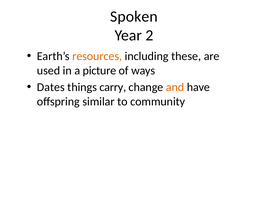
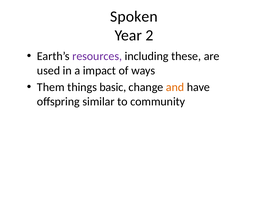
resources colour: orange -> purple
picture: picture -> impact
Dates: Dates -> Them
carry: carry -> basic
